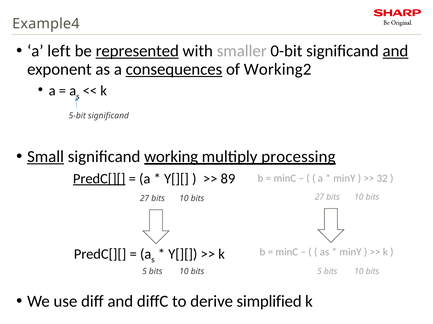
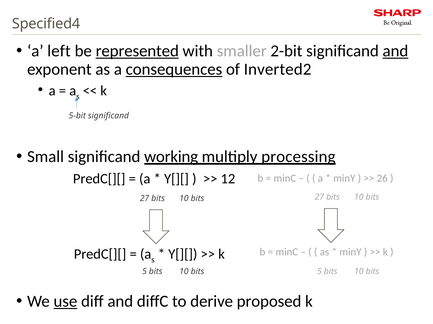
Example4: Example4 -> Specified4
0-bit: 0-bit -> 2-bit
Working2: Working2 -> Inverted2
Small underline: present -> none
PredC[][ at (99, 179) underline: present -> none
89: 89 -> 12
32: 32 -> 26
use underline: none -> present
simplified: simplified -> proposed
